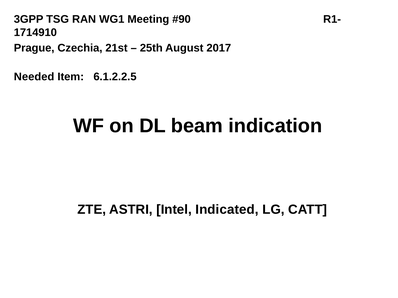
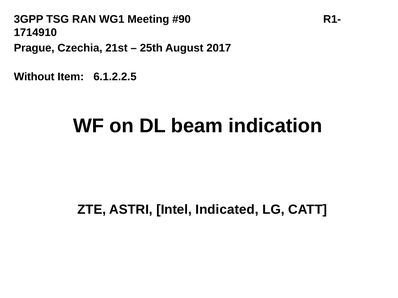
Needed: Needed -> Without
